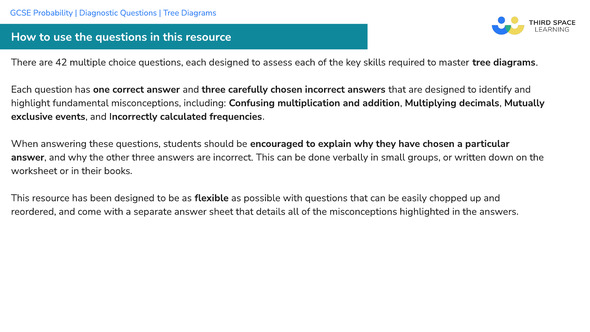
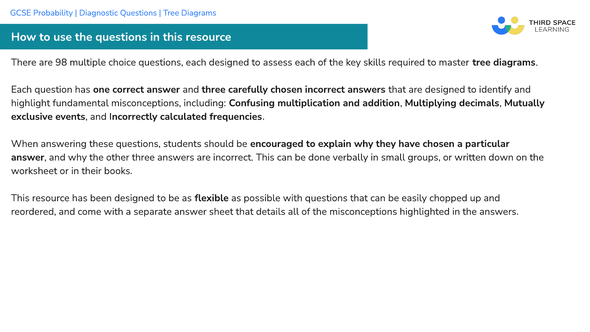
42: 42 -> 98
